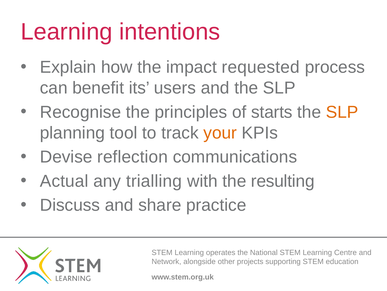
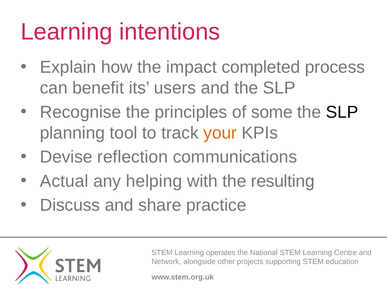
requested: requested -> completed
starts: starts -> some
SLP at (342, 112) colour: orange -> black
trialling: trialling -> helping
